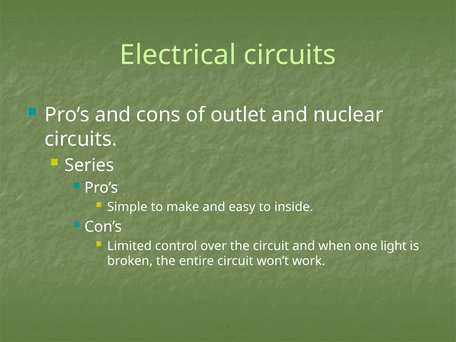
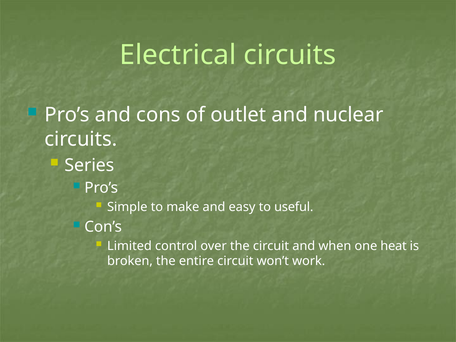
inside: inside -> useful
light: light -> heat
